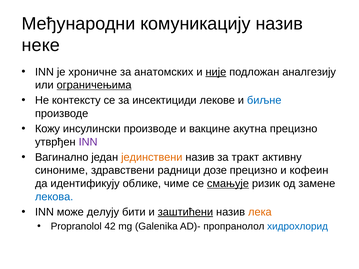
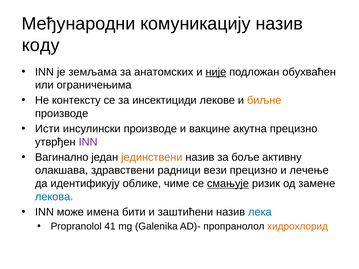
неке: неке -> коду
хроничне: хроничне -> земљама
аналгезију: аналгезију -> обухваћен
ограничењима underline: present -> none
биљне colour: blue -> orange
Кожу: Кожу -> Исти
тракт: тракт -> боље
синониме: синониме -> олакшава
дозе: дозе -> вези
кофеин: кофеин -> лечење
делују: делују -> имена
заштићени underline: present -> none
лека colour: orange -> blue
42: 42 -> 41
хидрохлорид colour: blue -> orange
